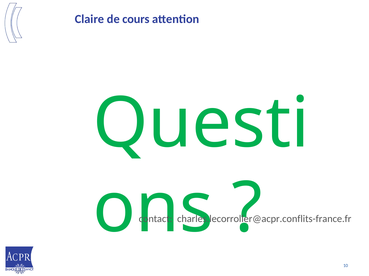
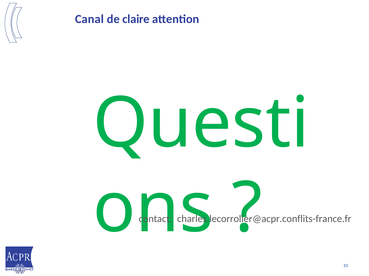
Claire: Claire -> Canal
cours: cours -> claire
